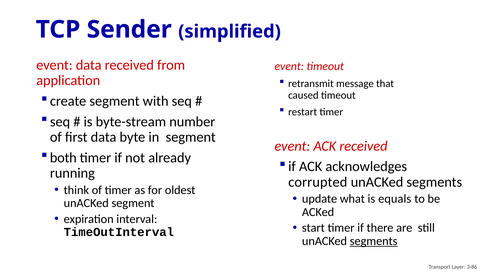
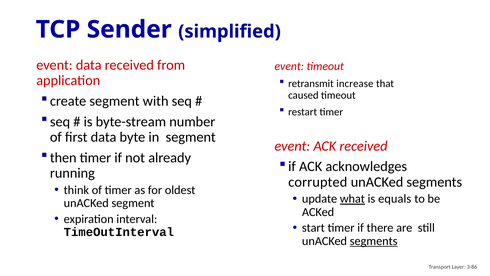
message: message -> increase
both: both -> then
what underline: none -> present
